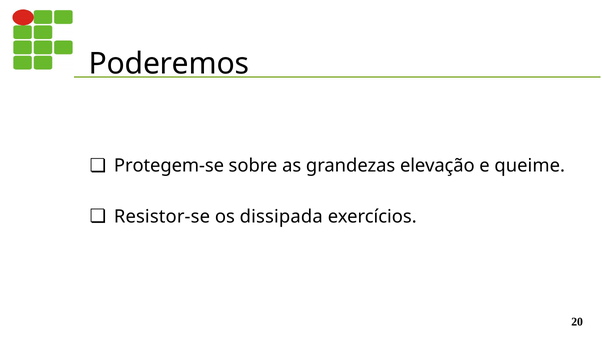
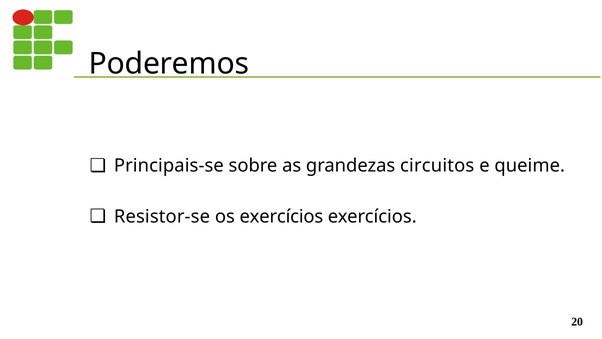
Protegem-se: Protegem-se -> Principais-se
elevação: elevação -> circuitos
os dissipada: dissipada -> exercícios
